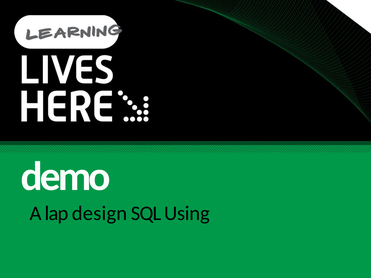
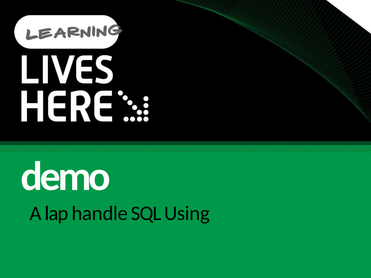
design: design -> handle
